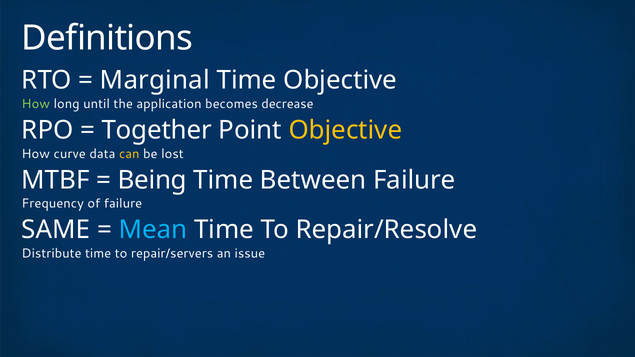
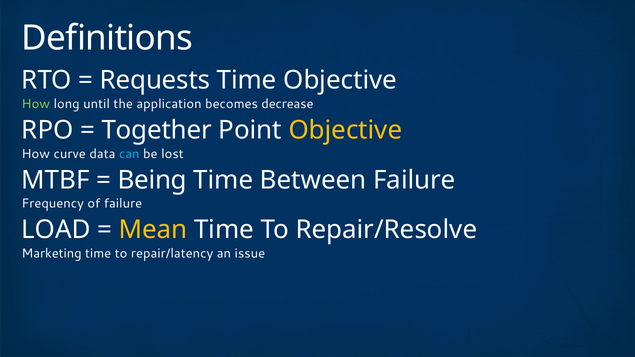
Marginal: Marginal -> Requests
can colour: yellow -> light blue
SAME: SAME -> LOAD
Mean colour: light blue -> yellow
Distribute: Distribute -> Marketing
repair/servers: repair/servers -> repair/latency
